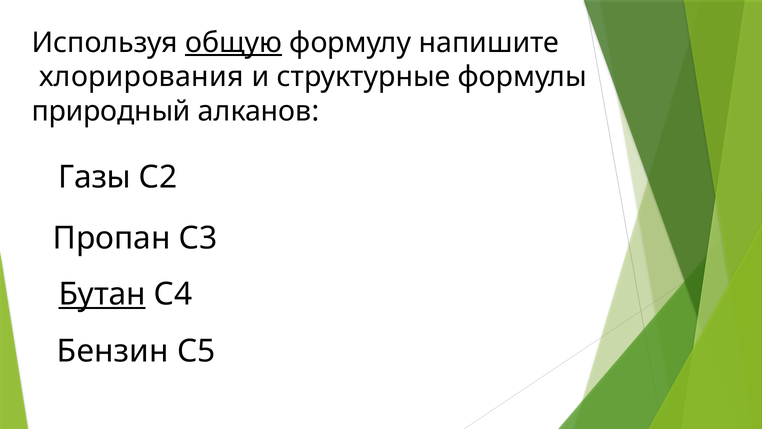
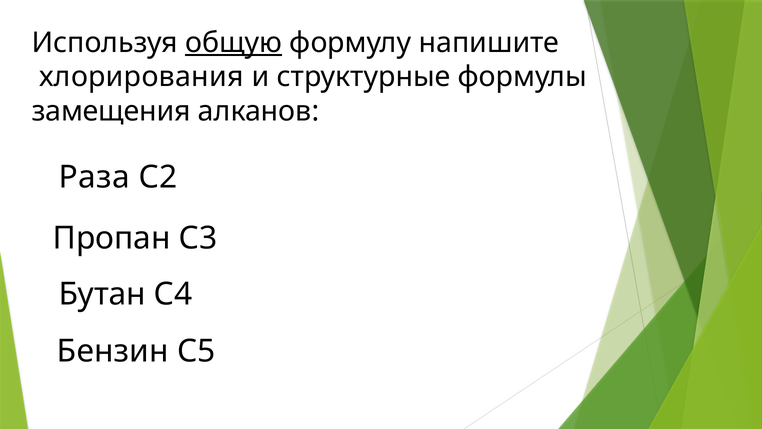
природный: природный -> замещения
Газы: Газы -> Раза
Бутан underline: present -> none
